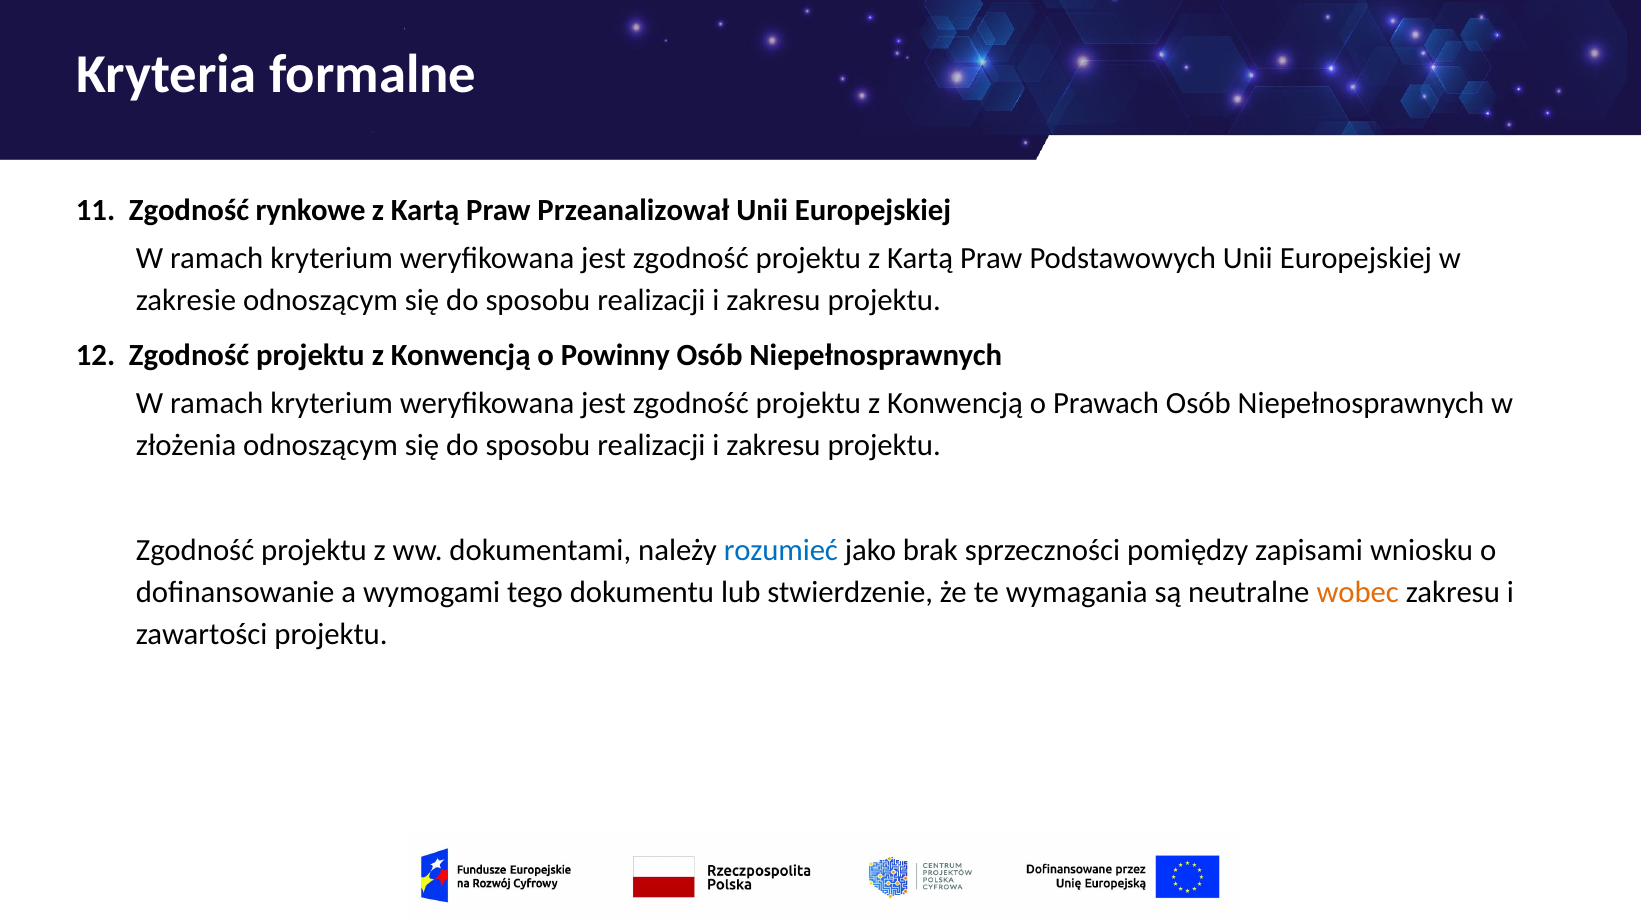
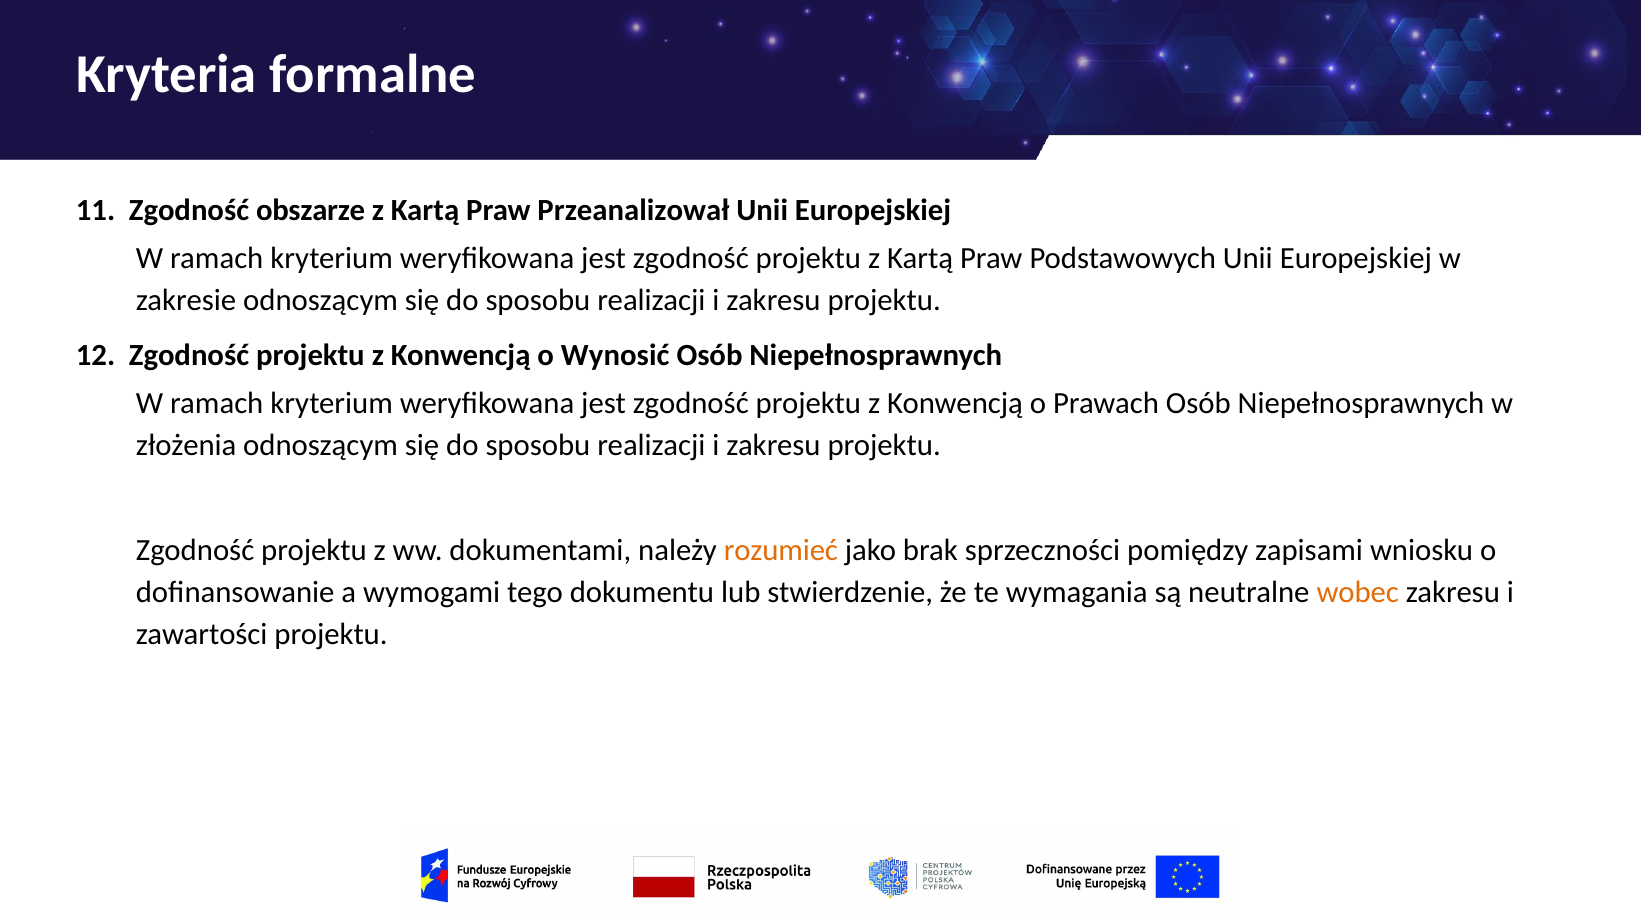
rynkowe: rynkowe -> obszarze
Powinny: Powinny -> Wynosić
rozumieć colour: blue -> orange
